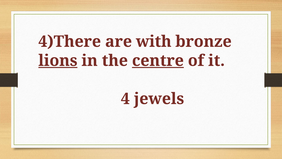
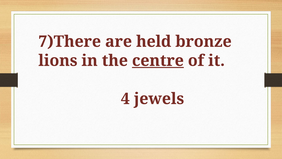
4)There: 4)There -> 7)There
with: with -> held
lions underline: present -> none
